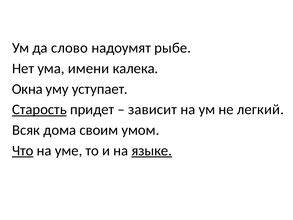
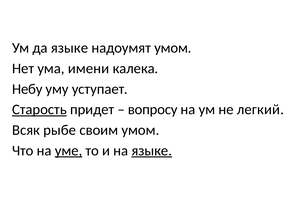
да слово: слово -> языке
надоумят рыбе: рыбе -> умом
Окна: Окна -> Небу
зависит: зависит -> вопросу
дома: дома -> рыбе
Что underline: present -> none
уме underline: none -> present
